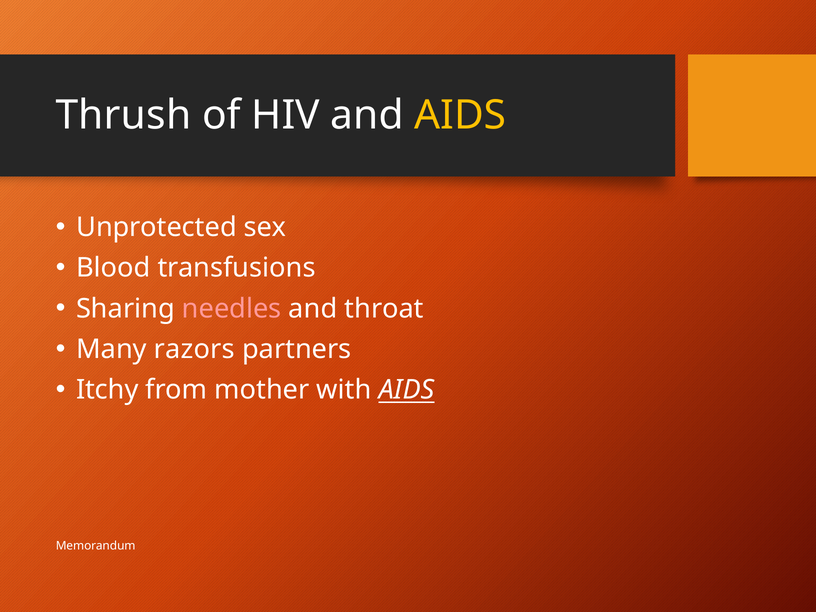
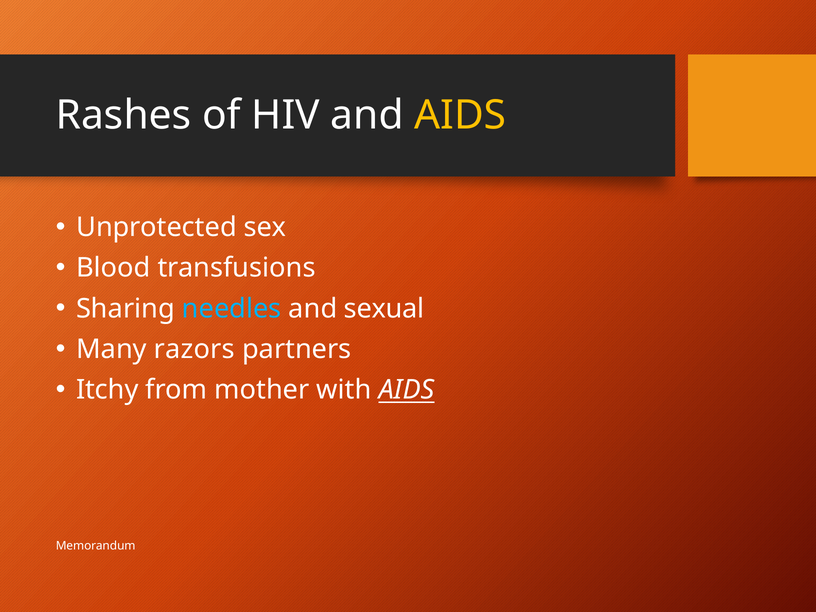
Thrush: Thrush -> Rashes
needles colour: pink -> light blue
throat: throat -> sexual
